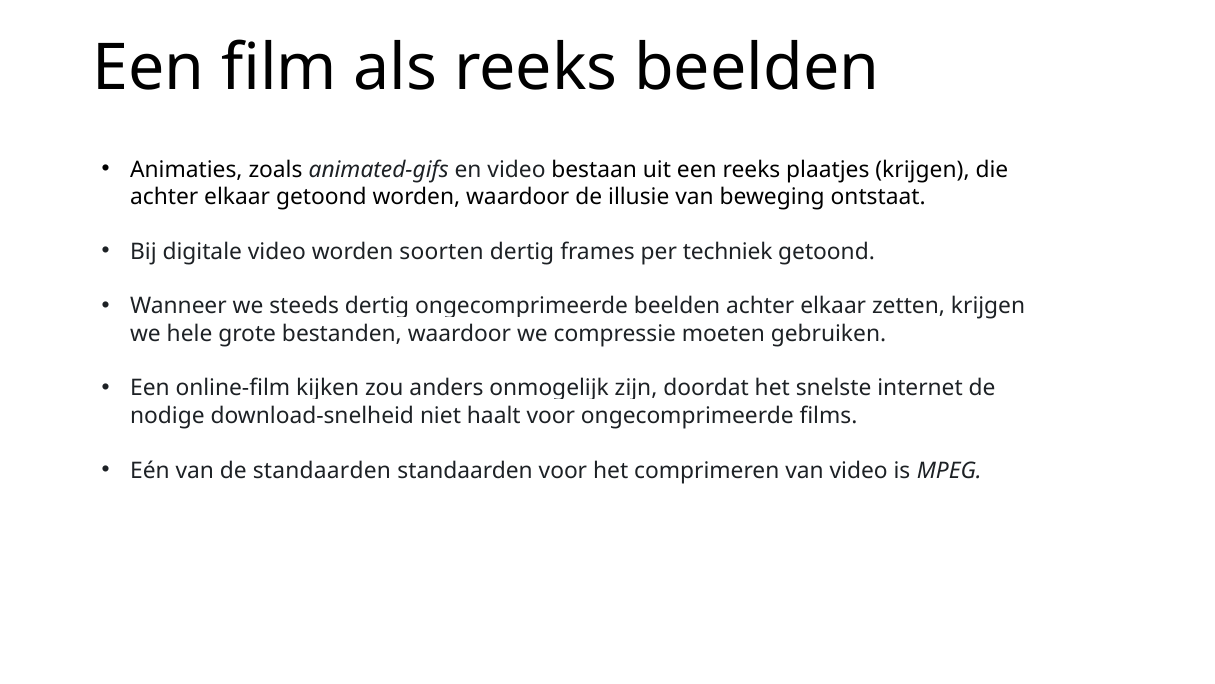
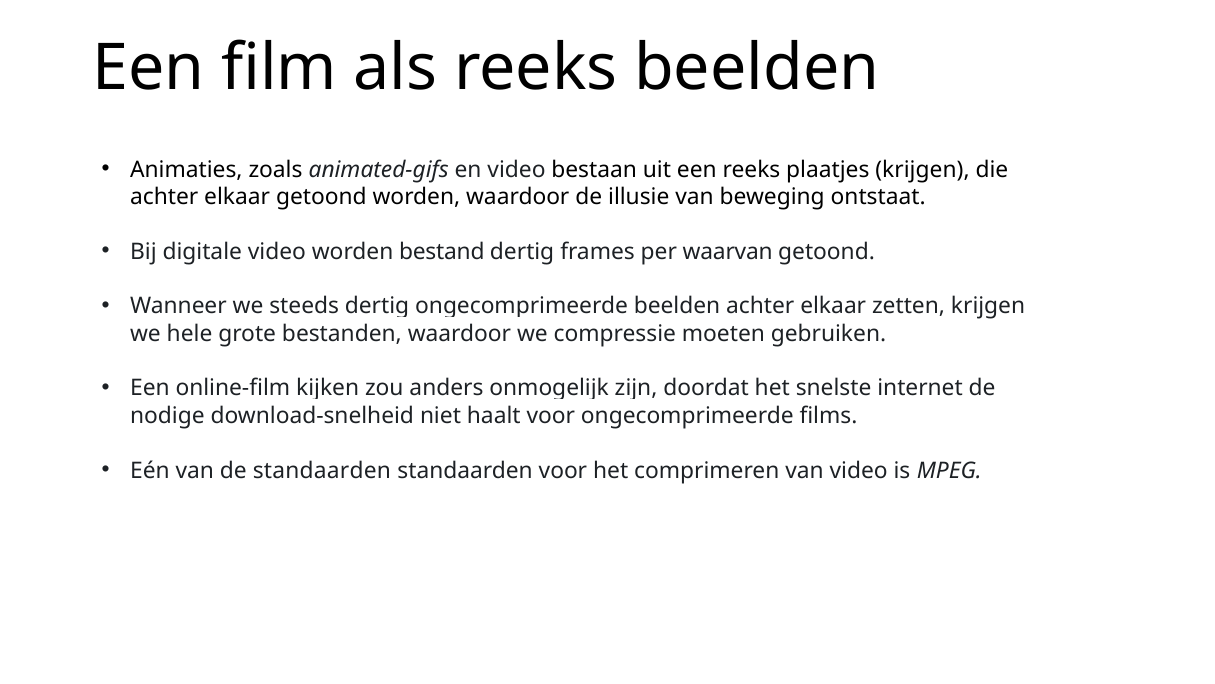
soorten: soorten -> bestand
techniek: techniek -> waarvan
